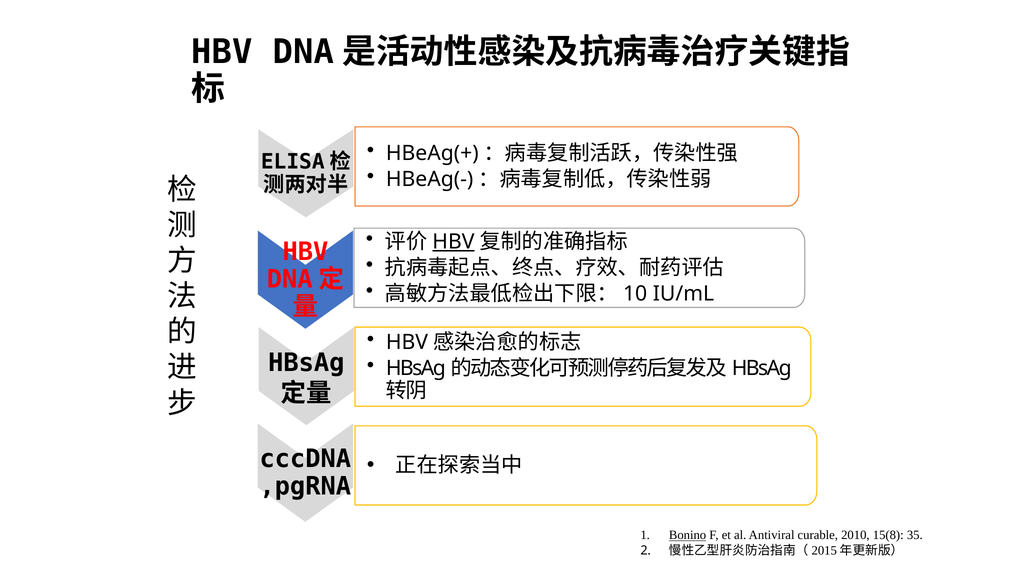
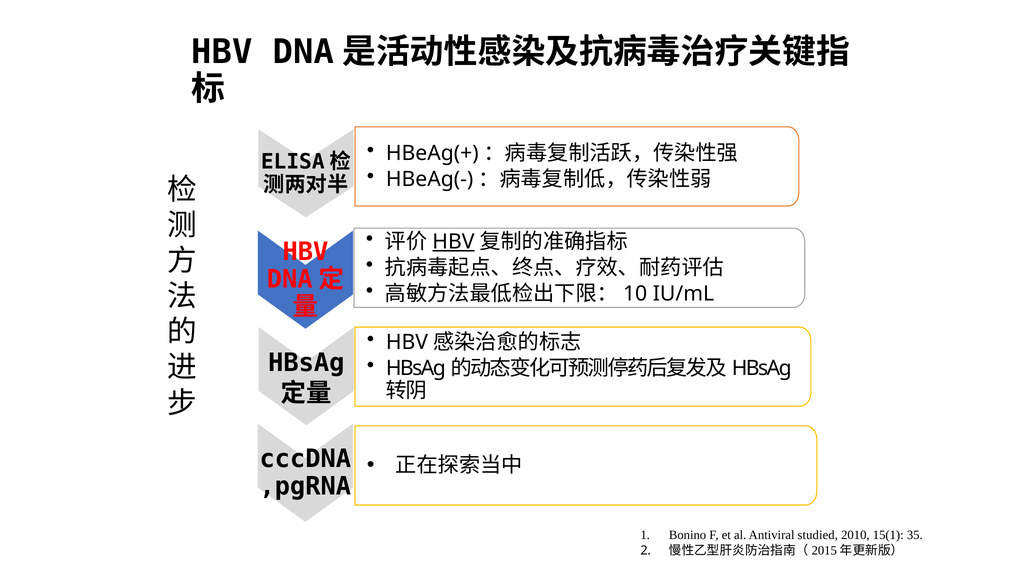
Bonino underline: present -> none
curable: curable -> studied
15(8: 15(8 -> 15(1
